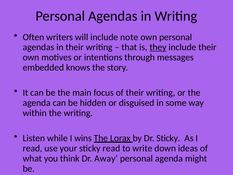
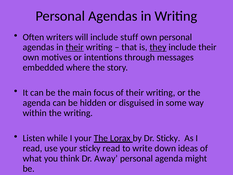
note: note -> stuff
their at (75, 47) underline: none -> present
knows: knows -> where
I wins: wins -> your
